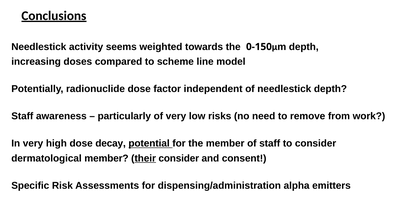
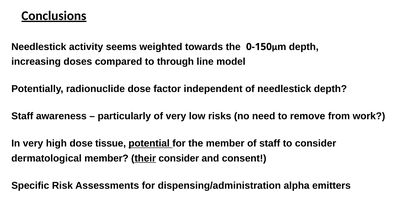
scheme: scheme -> through
decay: decay -> tissue
